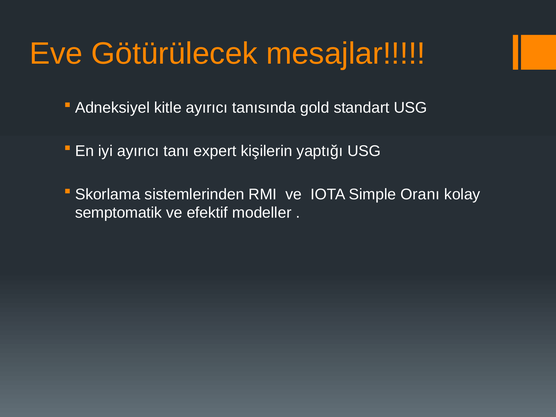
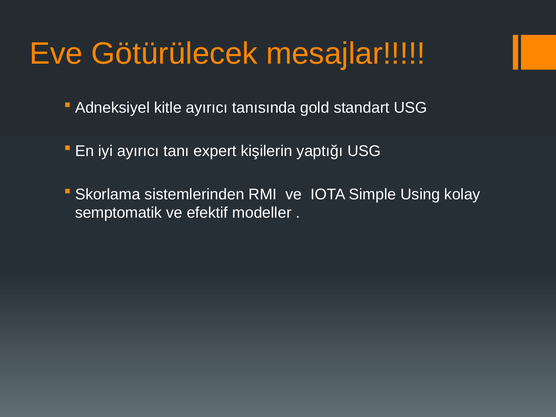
Oranı: Oranı -> Using
